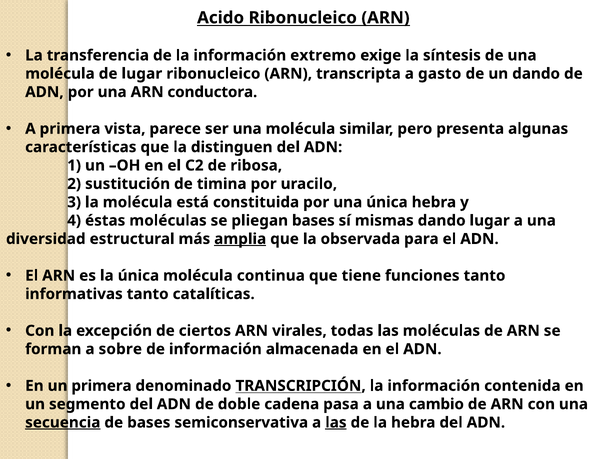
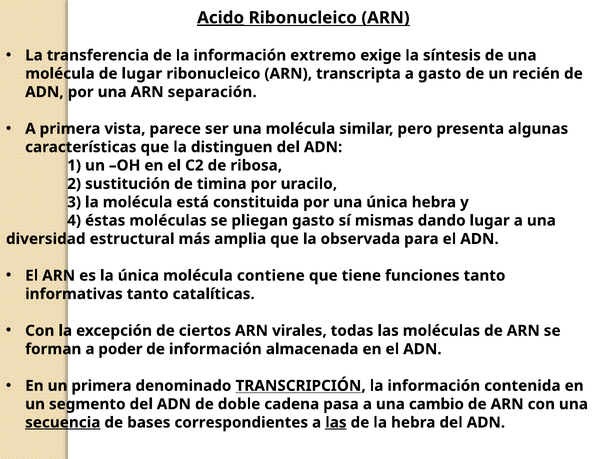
Acido underline: none -> present
un dando: dando -> recién
conductora: conductora -> separación
pliegan bases: bases -> gasto
amplia underline: present -> none
continua: continua -> contiene
sobre: sobre -> poder
semiconservativa: semiconservativa -> correspondientes
